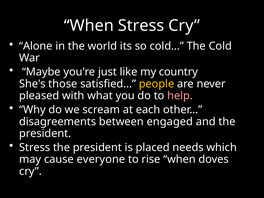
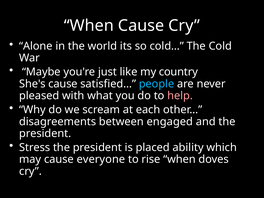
When Stress: Stress -> Cause
She's those: those -> cause
people colour: yellow -> light blue
needs: needs -> ability
